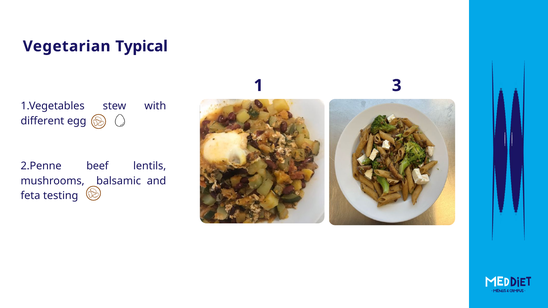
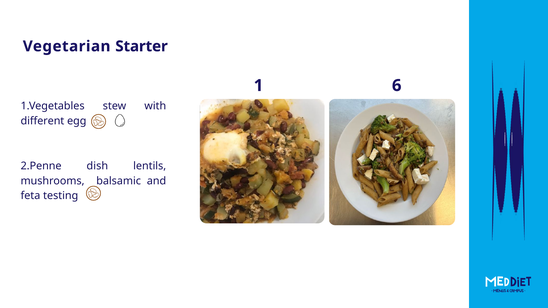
Typical: Typical -> Starter
3: 3 -> 6
beef: beef -> dish
